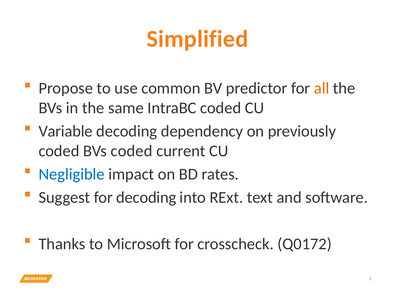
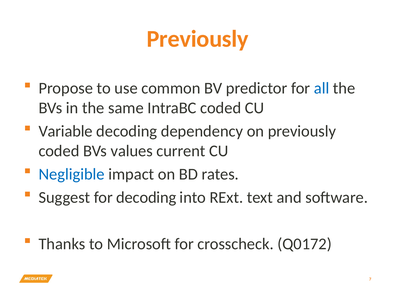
Simplified at (197, 39): Simplified -> Previously
all colour: orange -> blue
BVs coded: coded -> values
